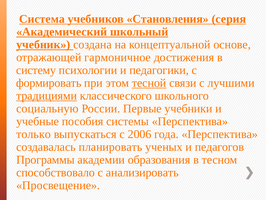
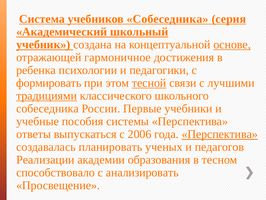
учебников Становления: Становления -> Собеседника
основе underline: none -> present
систему: систему -> ребенка
социальную at (47, 108): социальную -> собеседника
только: только -> ответы
Перспектива at (220, 134) underline: none -> present
Программы: Программы -> Реализации
